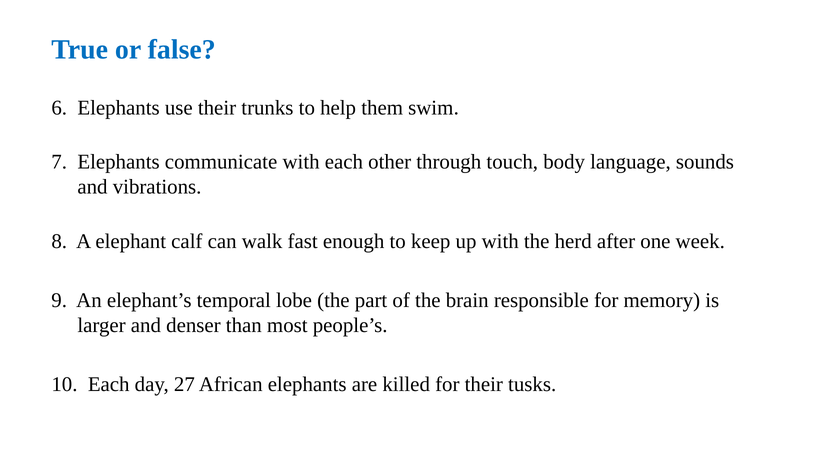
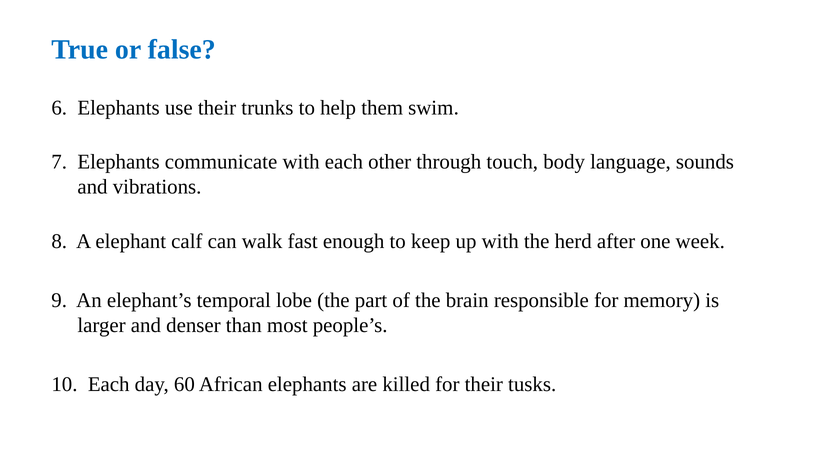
27: 27 -> 60
